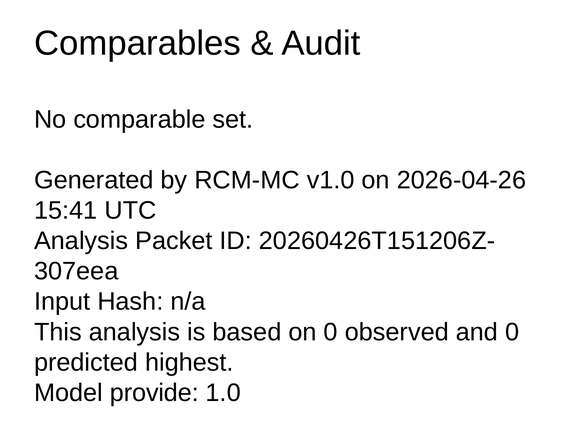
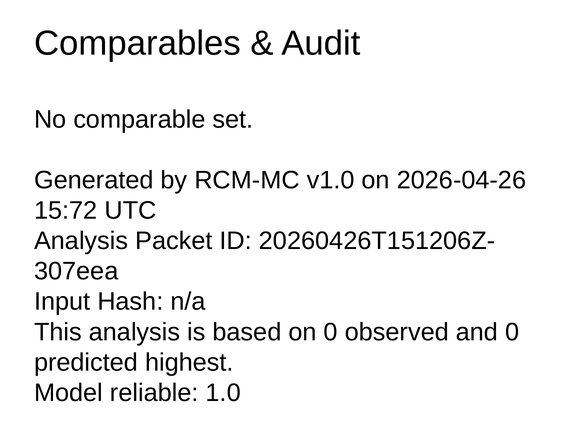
15:41: 15:41 -> 15:72
provide: provide -> reliable
